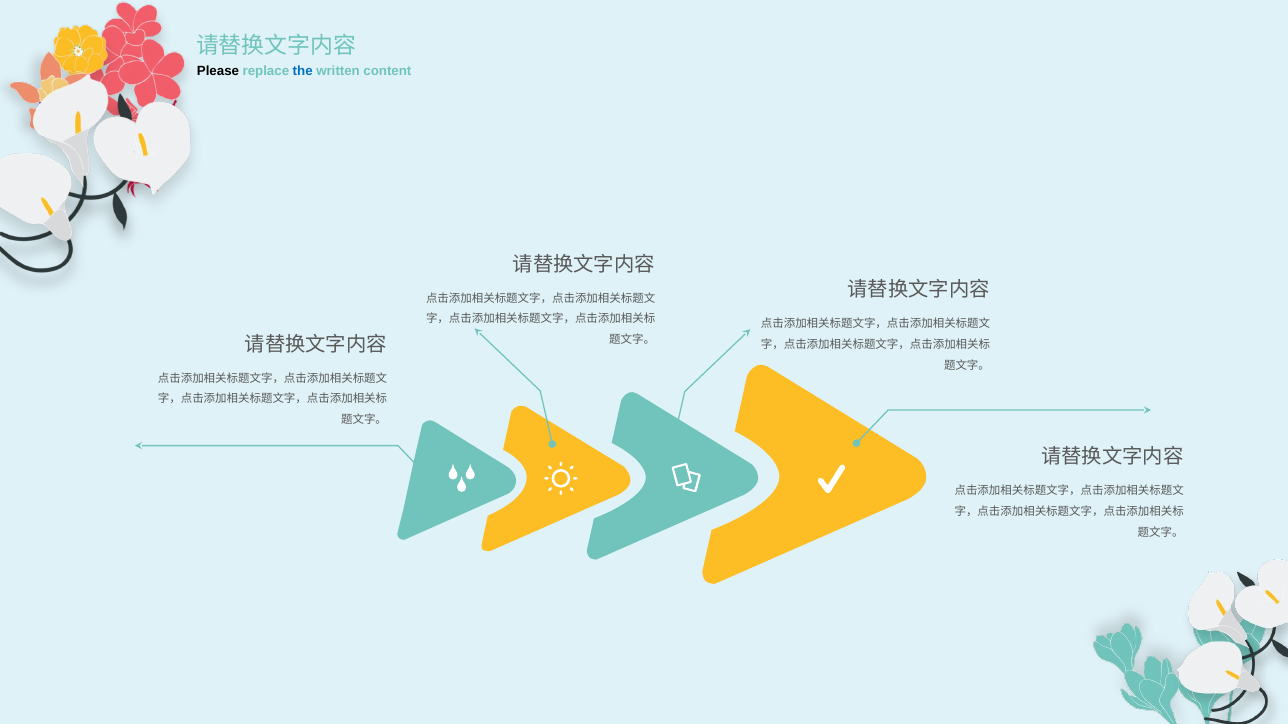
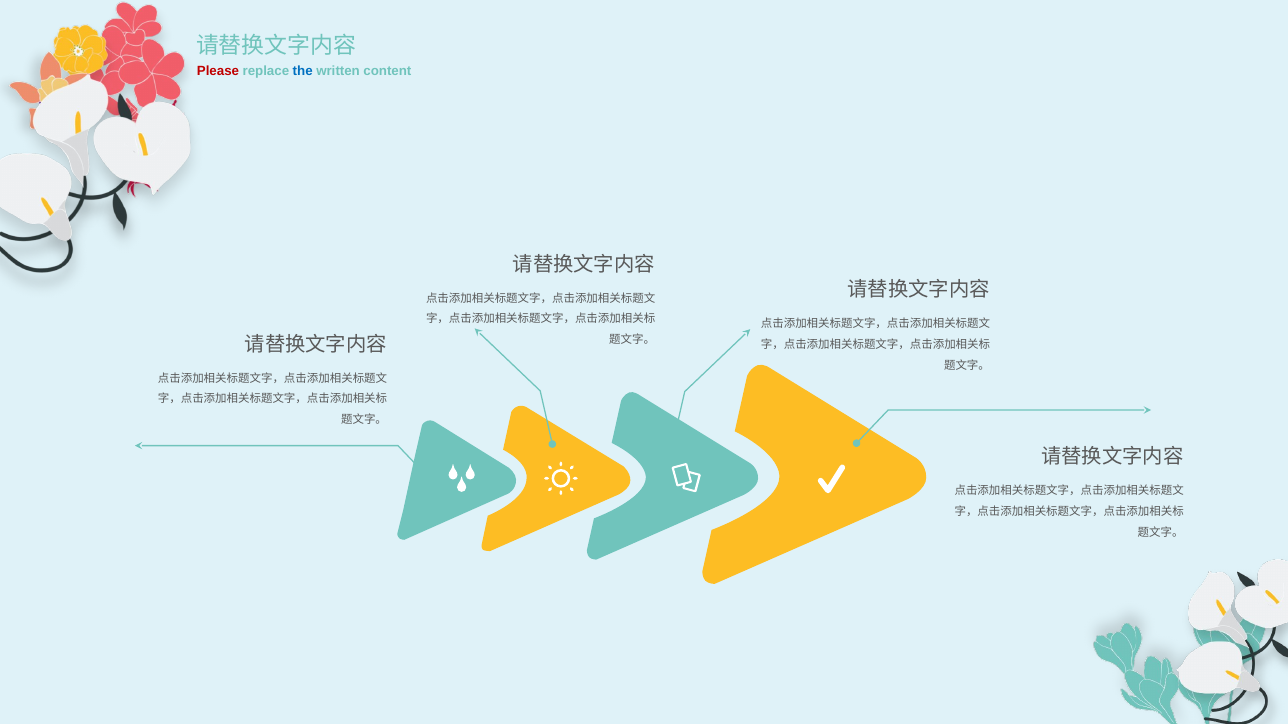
Please colour: black -> red
